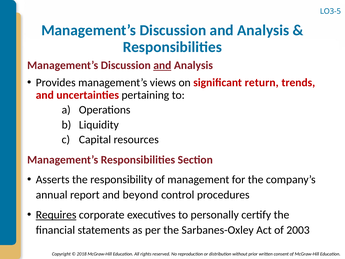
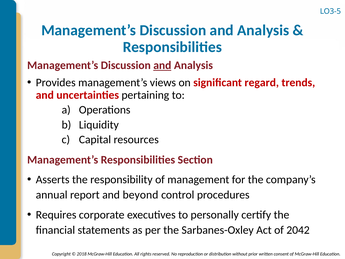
return: return -> regard
Requires underline: present -> none
2003: 2003 -> 2042
